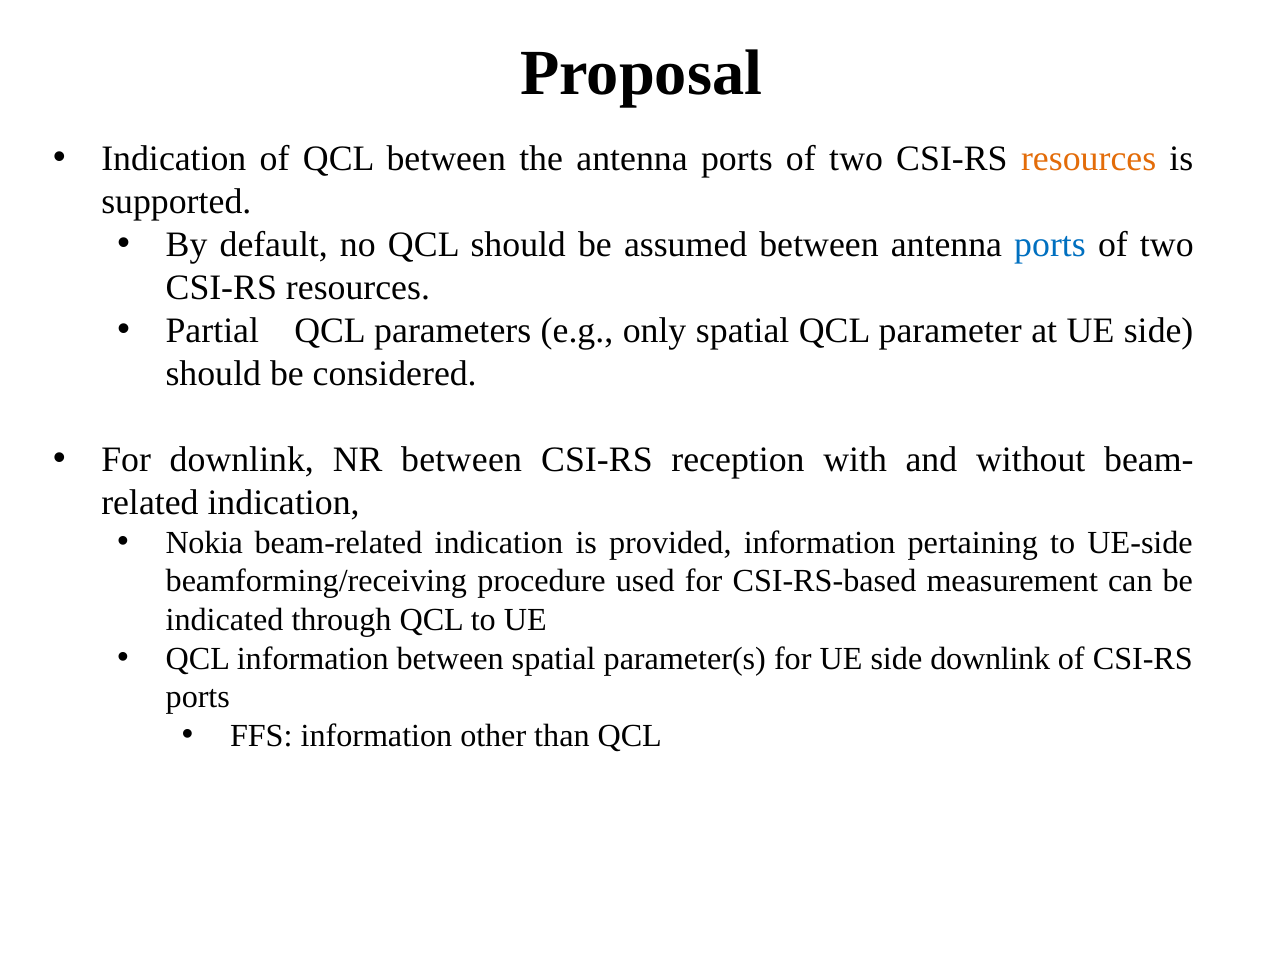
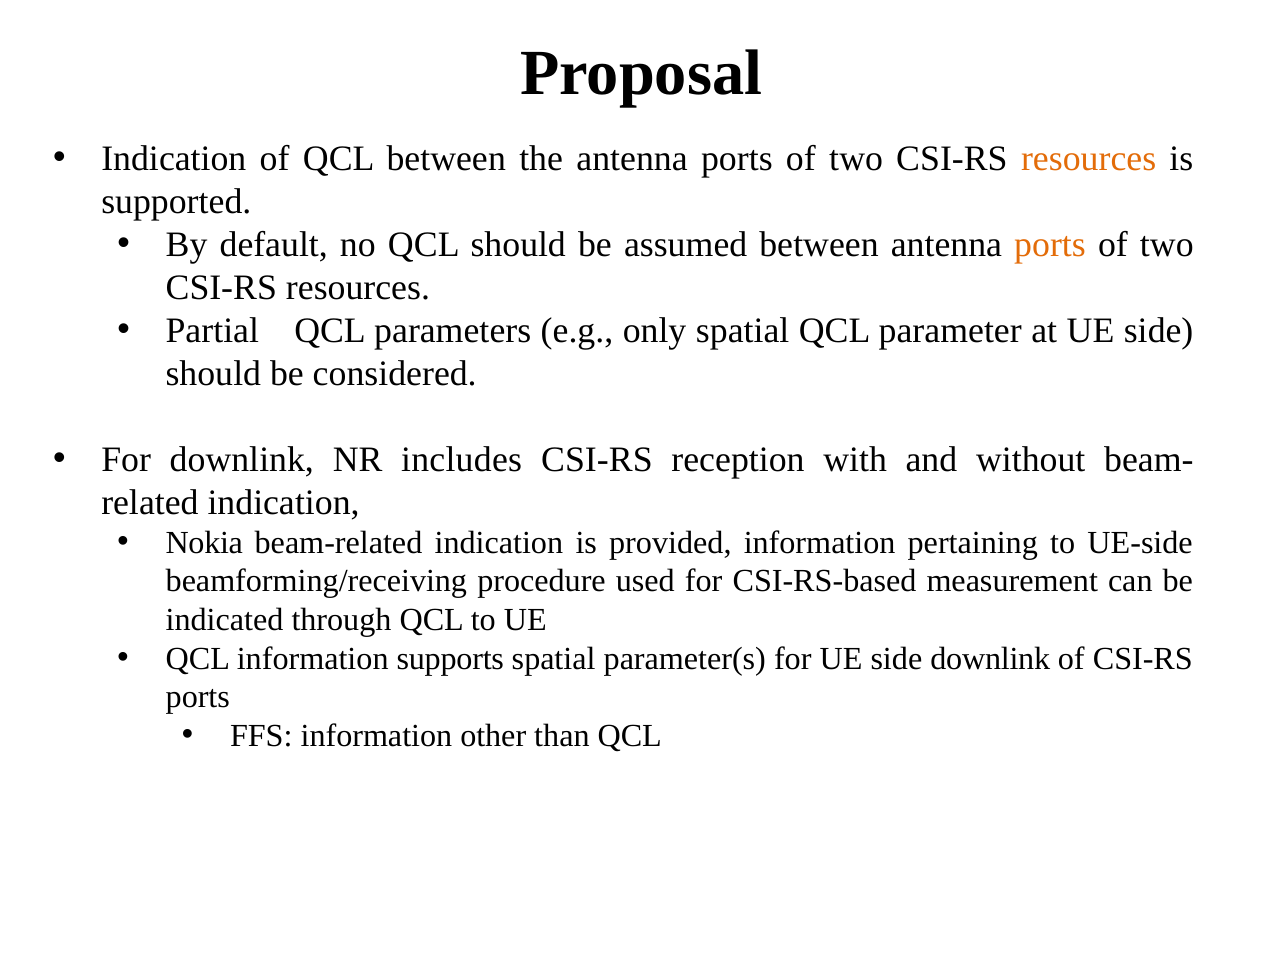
ports at (1050, 245) colour: blue -> orange
NR between: between -> includes
information between: between -> supports
